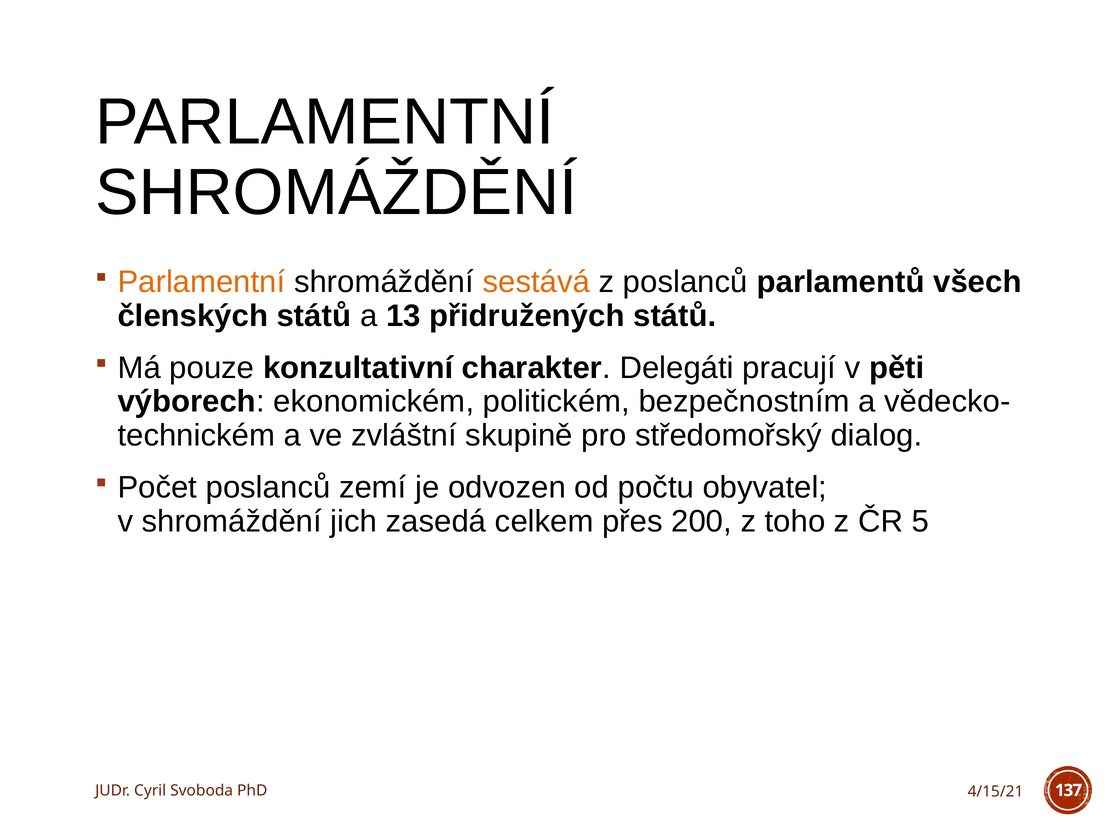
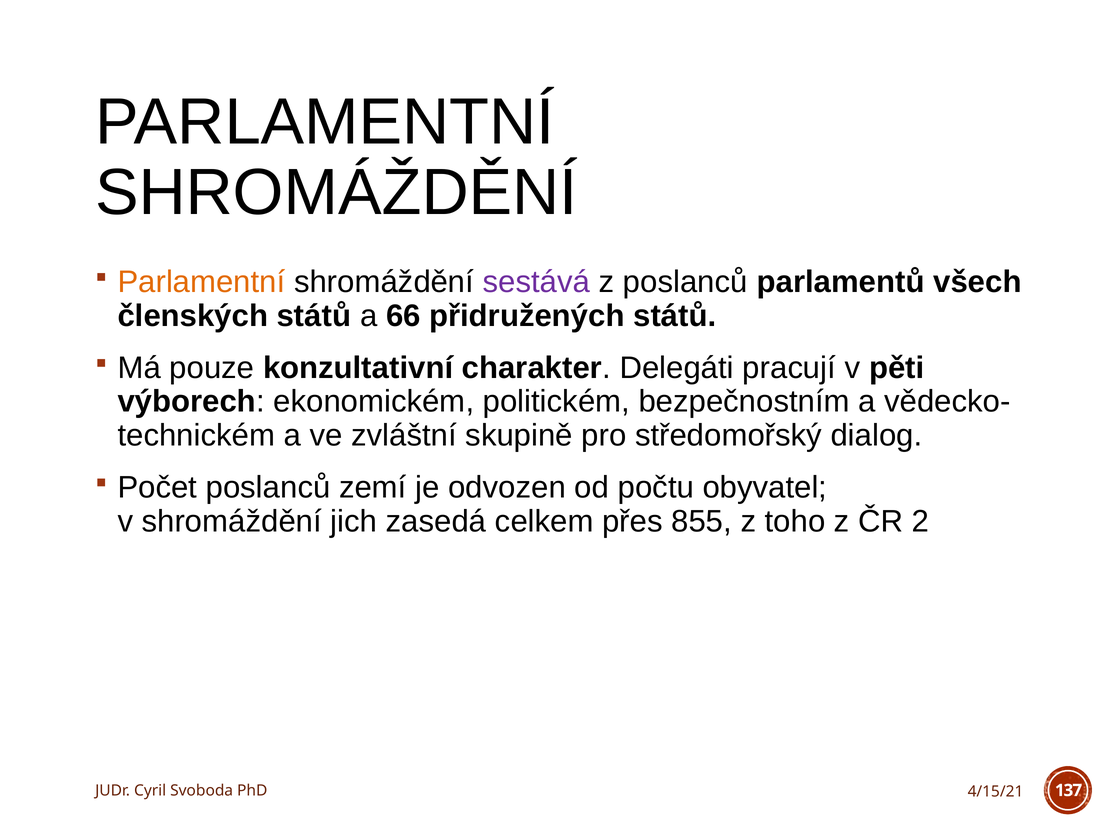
sestává colour: orange -> purple
13: 13 -> 66
200: 200 -> 855
5: 5 -> 2
